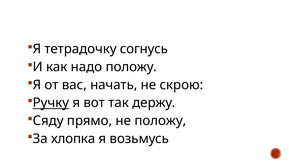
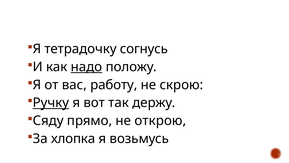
надо underline: none -> present
начать: начать -> работу
не положу: положу -> открою
